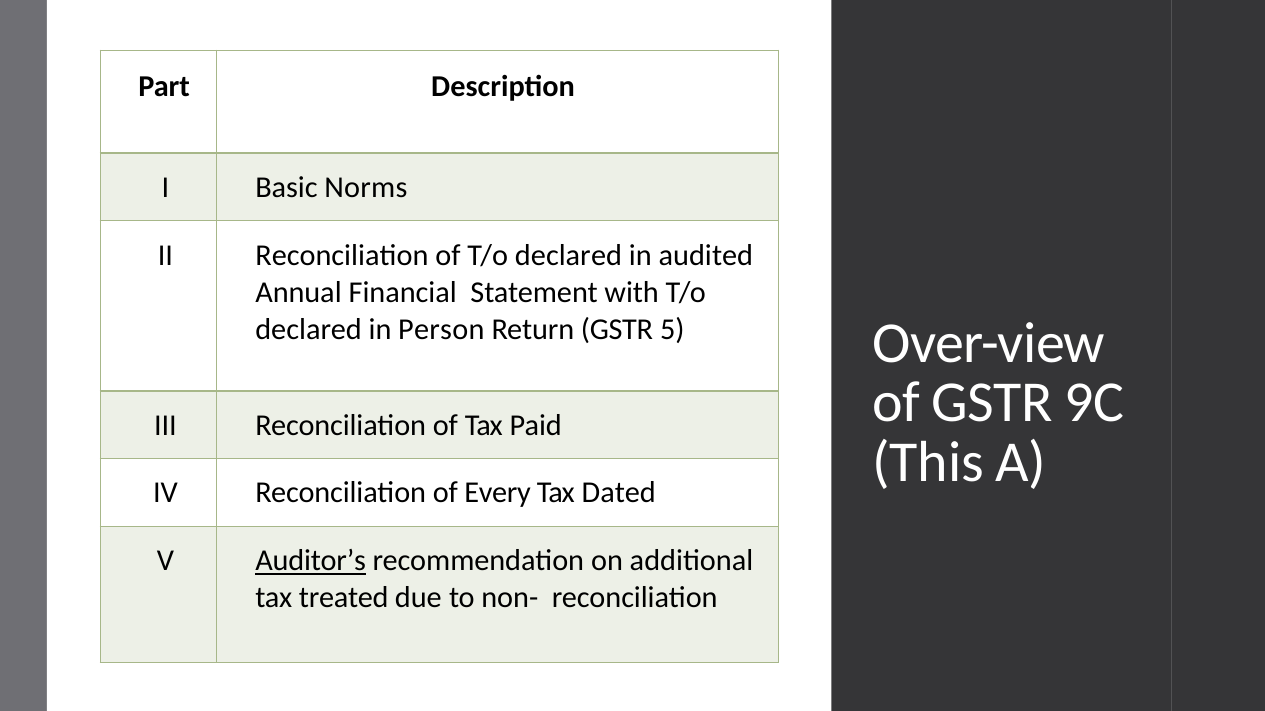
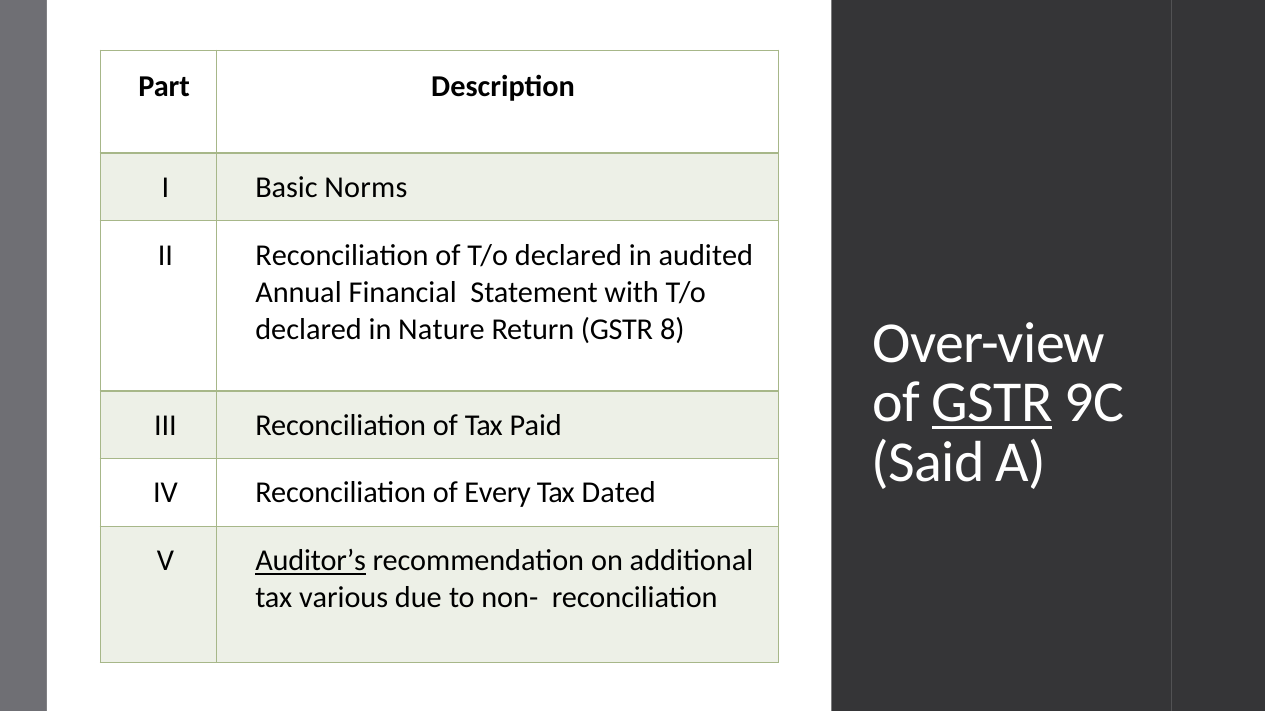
Person: Person -> Nature
5: 5 -> 8
GSTR at (992, 403) underline: none -> present
This: This -> Said
treated: treated -> various
